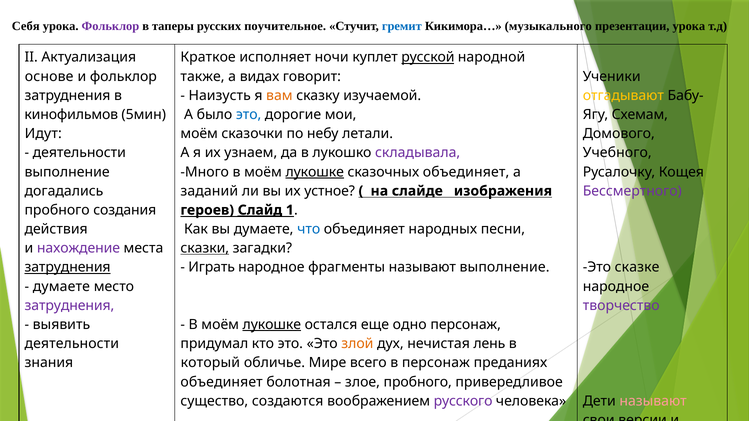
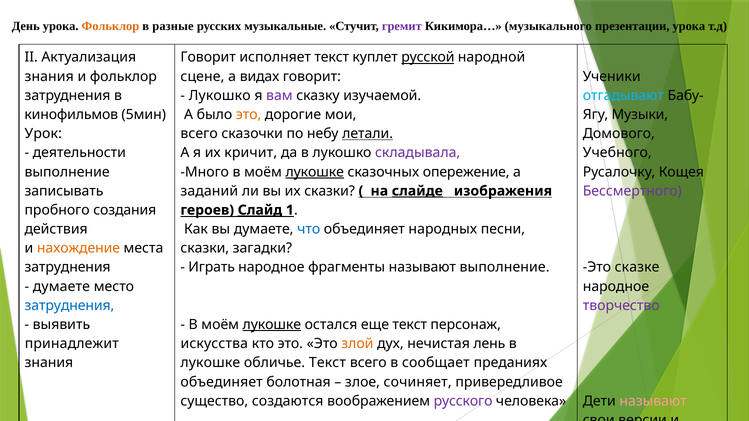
Себя: Себя -> День
Фольклор at (110, 26) colour: purple -> orange
таперы: таперы -> разные
поучительное: поучительное -> музыкальные
гремит colour: blue -> purple
Краткое at (208, 57): Краткое -> Говорит
исполняет ночи: ночи -> текст
основе at (49, 76): основе -> знания
также: также -> сцене
Наизусть at (220, 96): Наизусть -> Лукошко
вам colour: orange -> purple
отгадывают colour: yellow -> light blue
это at (249, 115) colour: blue -> orange
Схемам: Схемам -> Музыки
Идут: Идут -> Урок
моём at (199, 134): моём -> всего
летали underline: none -> present
узнаем: узнаем -> кричит
сказочных объединяет: объединяет -> опережение
догадались: догадались -> записывать
их устное: устное -> сказки
слайде underline: none -> present
нахождение colour: purple -> orange
сказки at (205, 248) underline: present -> none
затруднения at (68, 268) underline: present -> none
затруднения at (69, 306) colour: purple -> blue
еще одно: одно -> текст
деятельности at (72, 344): деятельности -> принадлежит
придумал at (214, 344): придумал -> искусства
который at (210, 363): который -> лукошке
обличье Мире: Мире -> Текст
в персонаж: персонаж -> сообщает
злое пробного: пробного -> сочиняет
